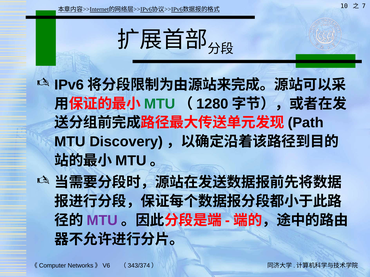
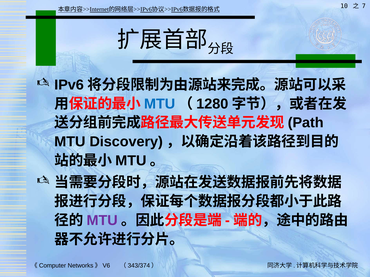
MTU at (160, 104) colour: green -> blue
